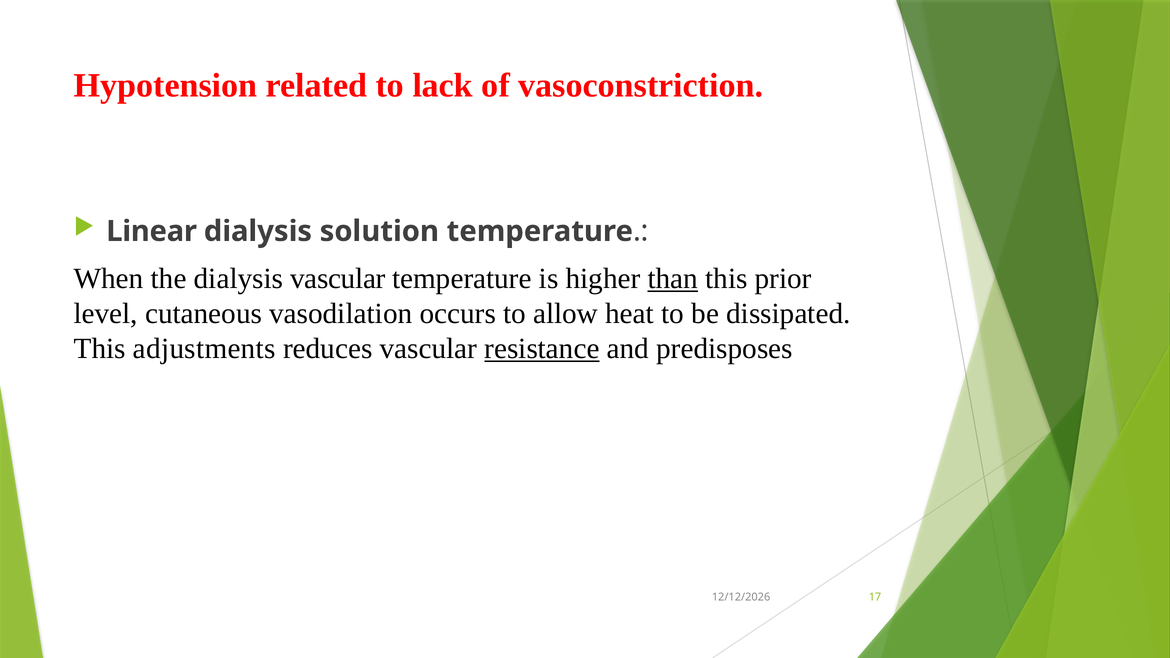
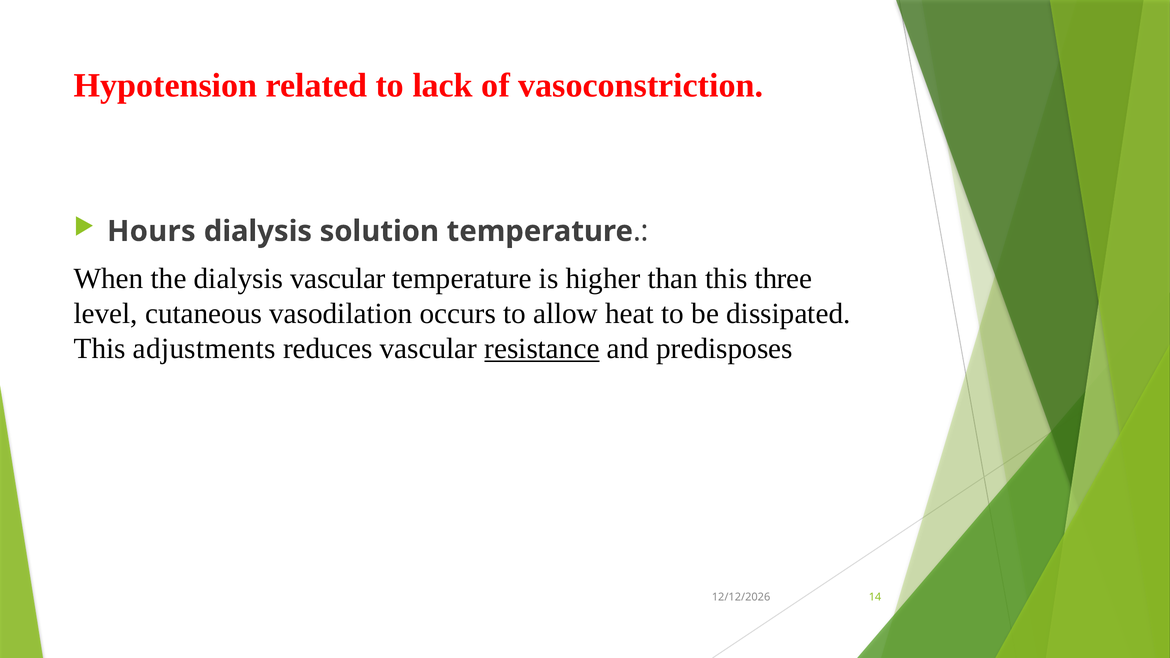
Linear: Linear -> Hours
than underline: present -> none
prior: prior -> three
17: 17 -> 14
